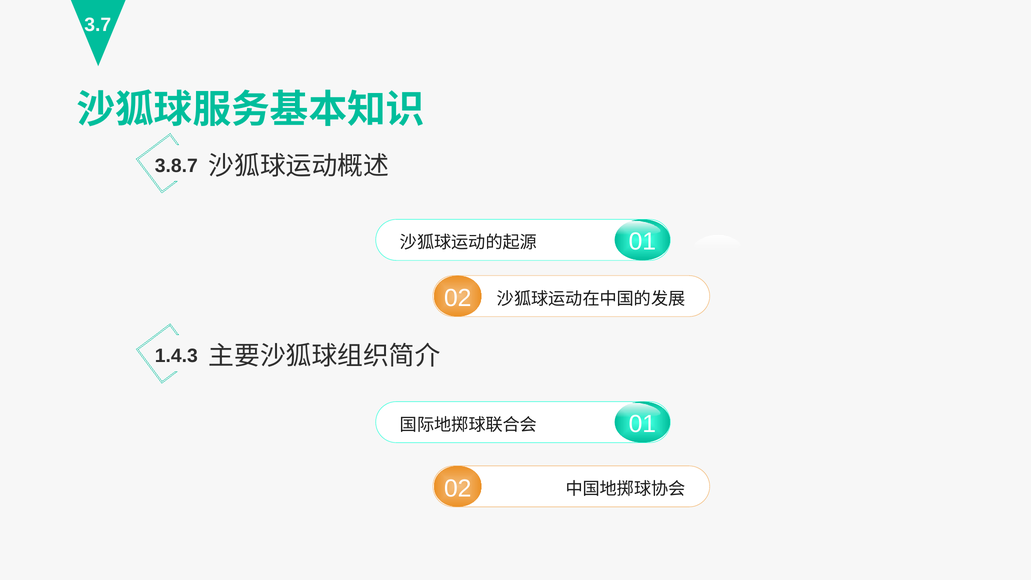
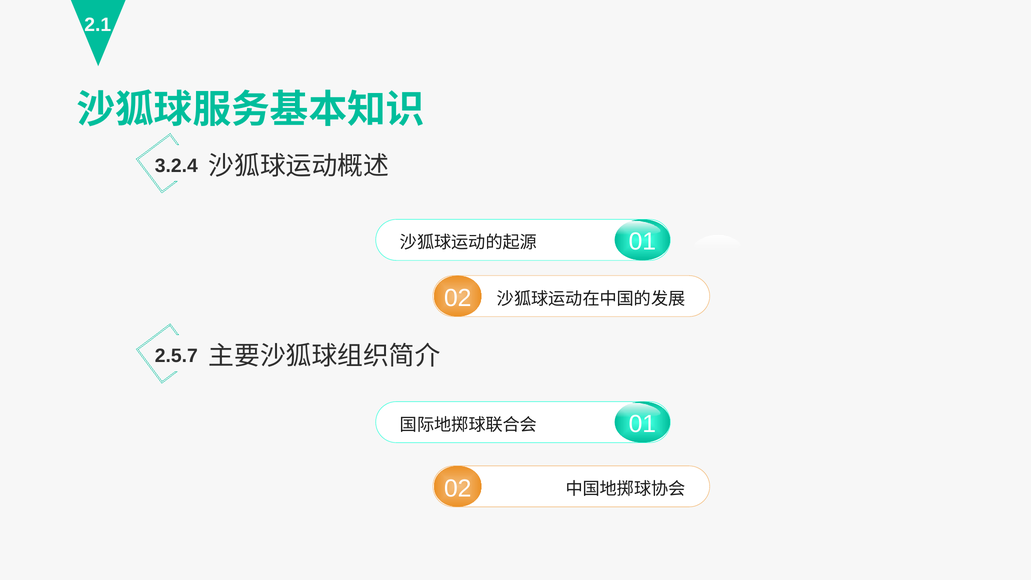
3.7: 3.7 -> 2.1
3.8.7: 3.8.7 -> 3.2.4
1.4.3: 1.4.3 -> 2.5.7
